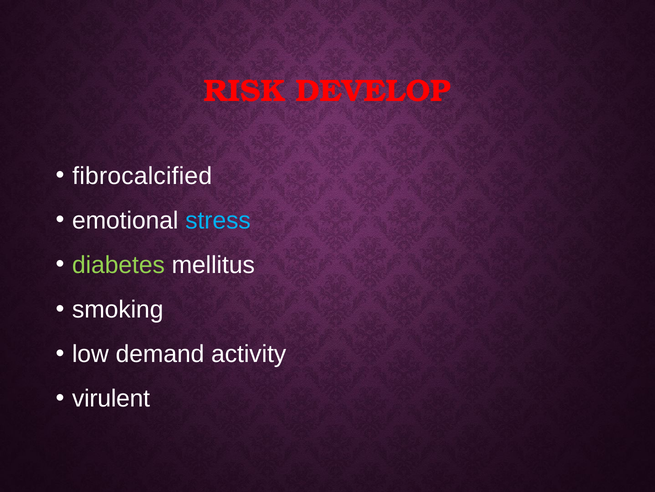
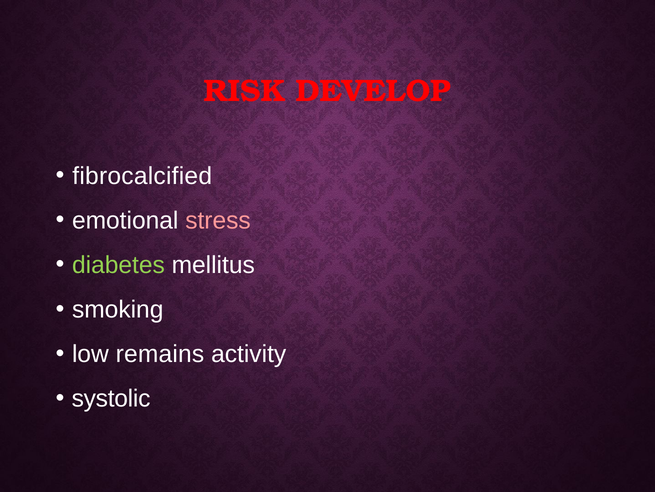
stress colour: light blue -> pink
demand: demand -> remains
virulent: virulent -> systolic
